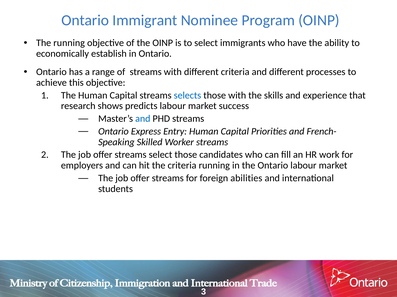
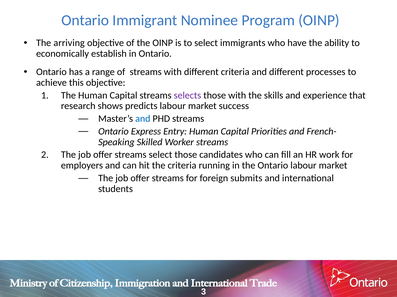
The running: running -> arriving
selects colour: blue -> purple
abilities: abilities -> submits
